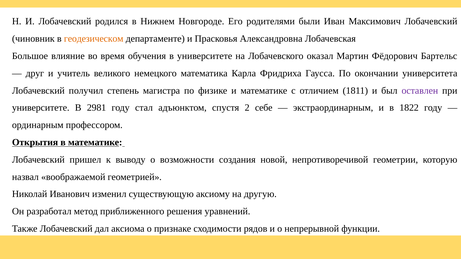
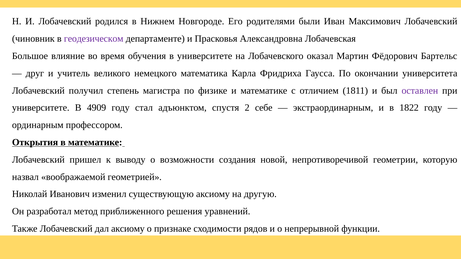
геодезическом colour: orange -> purple
2981: 2981 -> 4909
дал аксиома: аксиома -> аксиому
